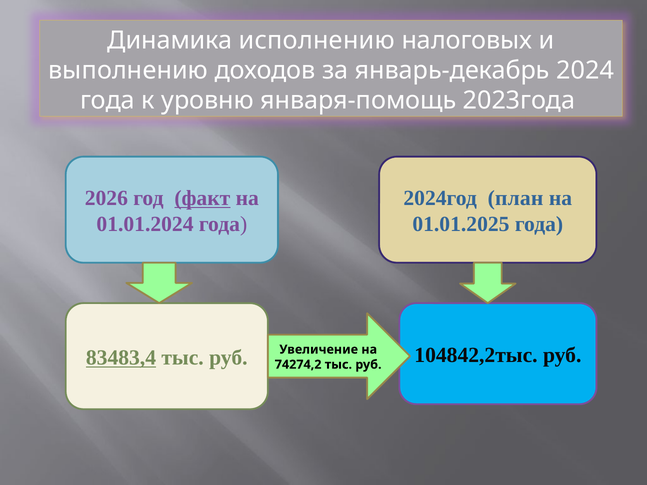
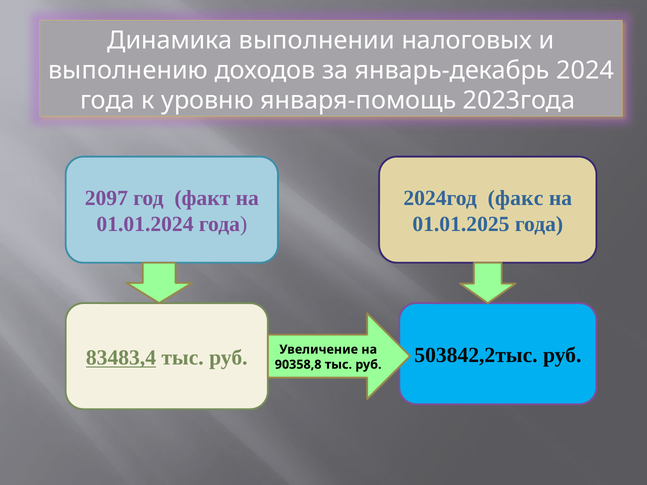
исполнению: исполнению -> выполнении
2026: 2026 -> 2097
факт underline: present -> none
план: план -> факс
104842,2тыс: 104842,2тыс -> 503842,2тыс
74274,2: 74274,2 -> 90358,8
